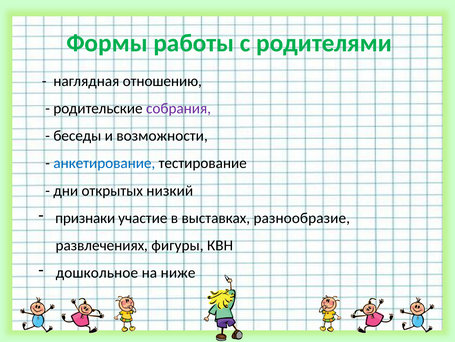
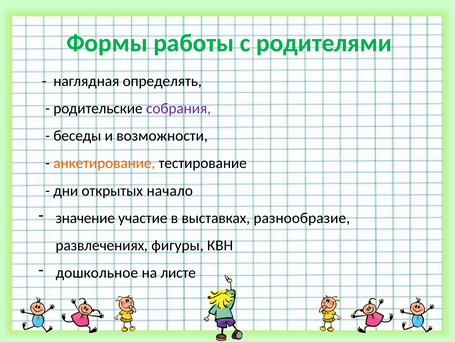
отношению: отношению -> определять
анкетирование colour: blue -> orange
низкий: низкий -> начало
признаки: признаки -> значение
ниже: ниже -> листе
